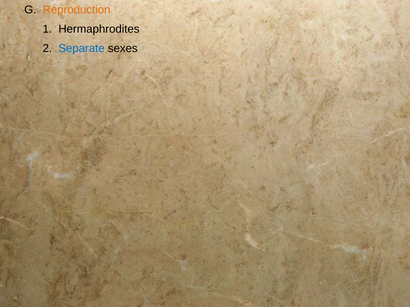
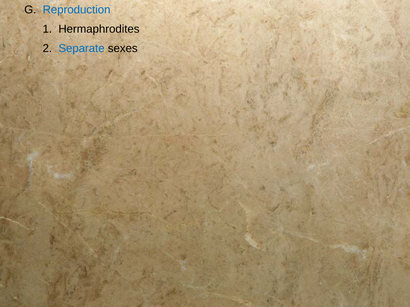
Reproduction colour: orange -> blue
